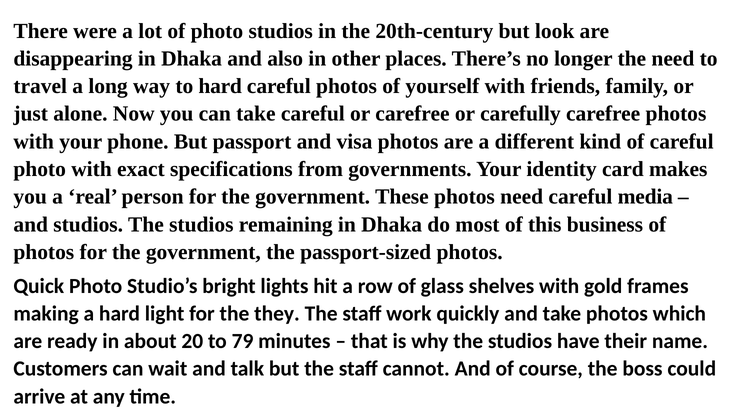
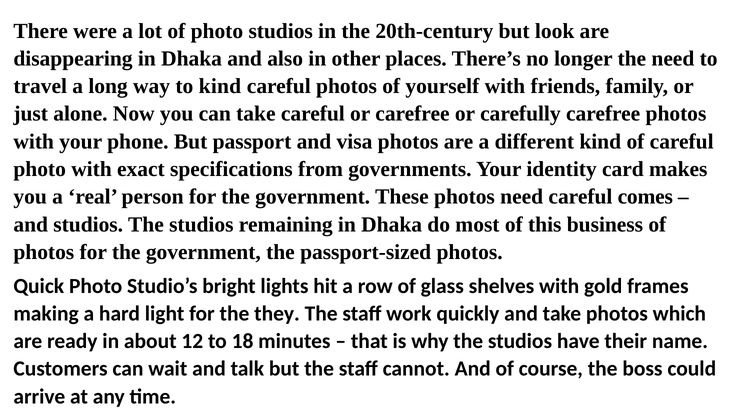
to hard: hard -> kind
media: media -> comes
20: 20 -> 12
79: 79 -> 18
